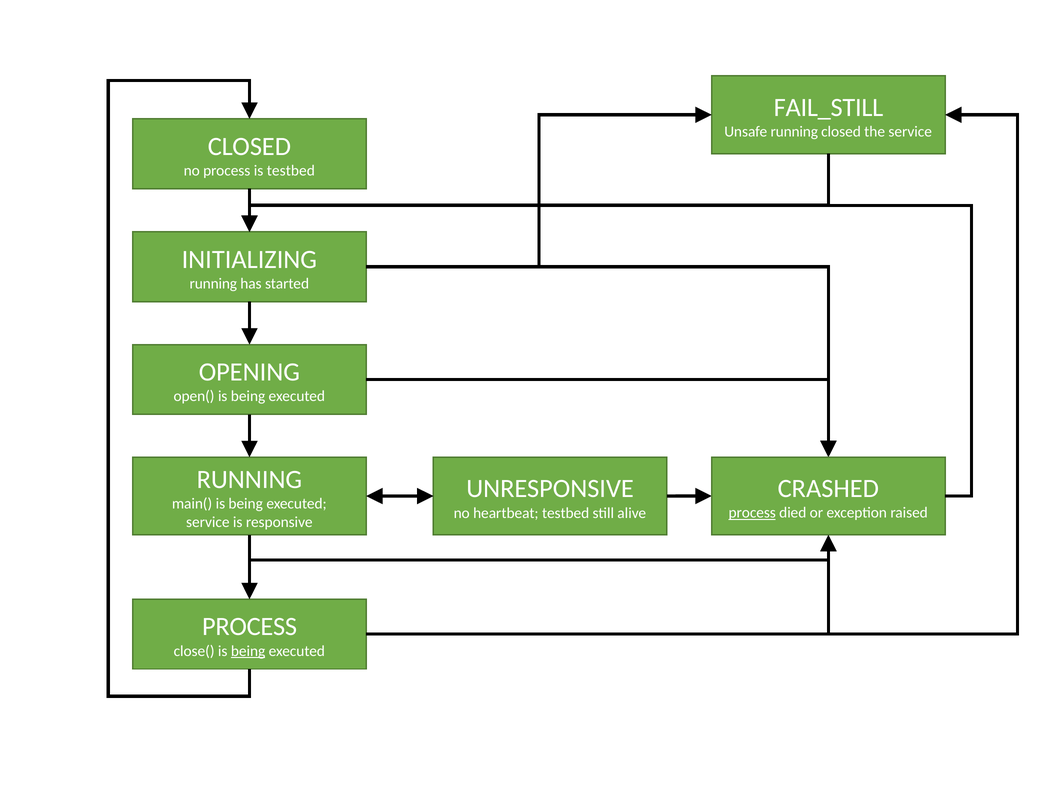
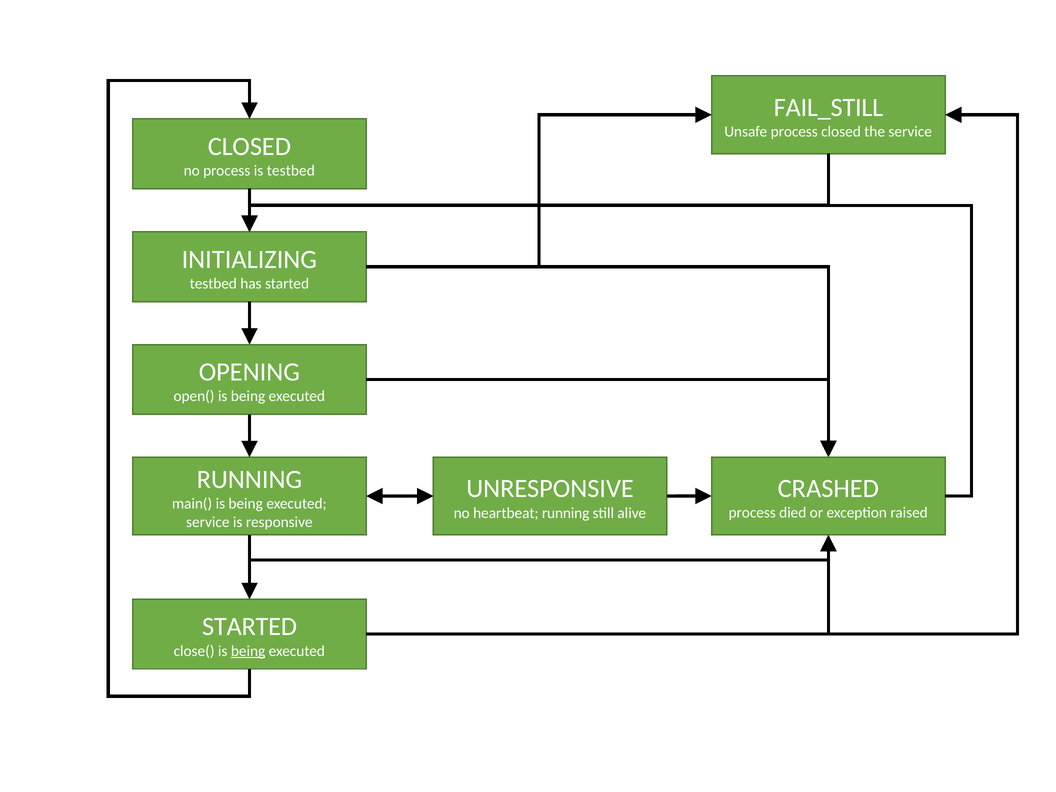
Unsafe running: running -> process
running at (213, 284): running -> testbed
heartbeat testbed: testbed -> running
process at (752, 513) underline: present -> none
PROCESS at (250, 627): PROCESS -> STARTED
